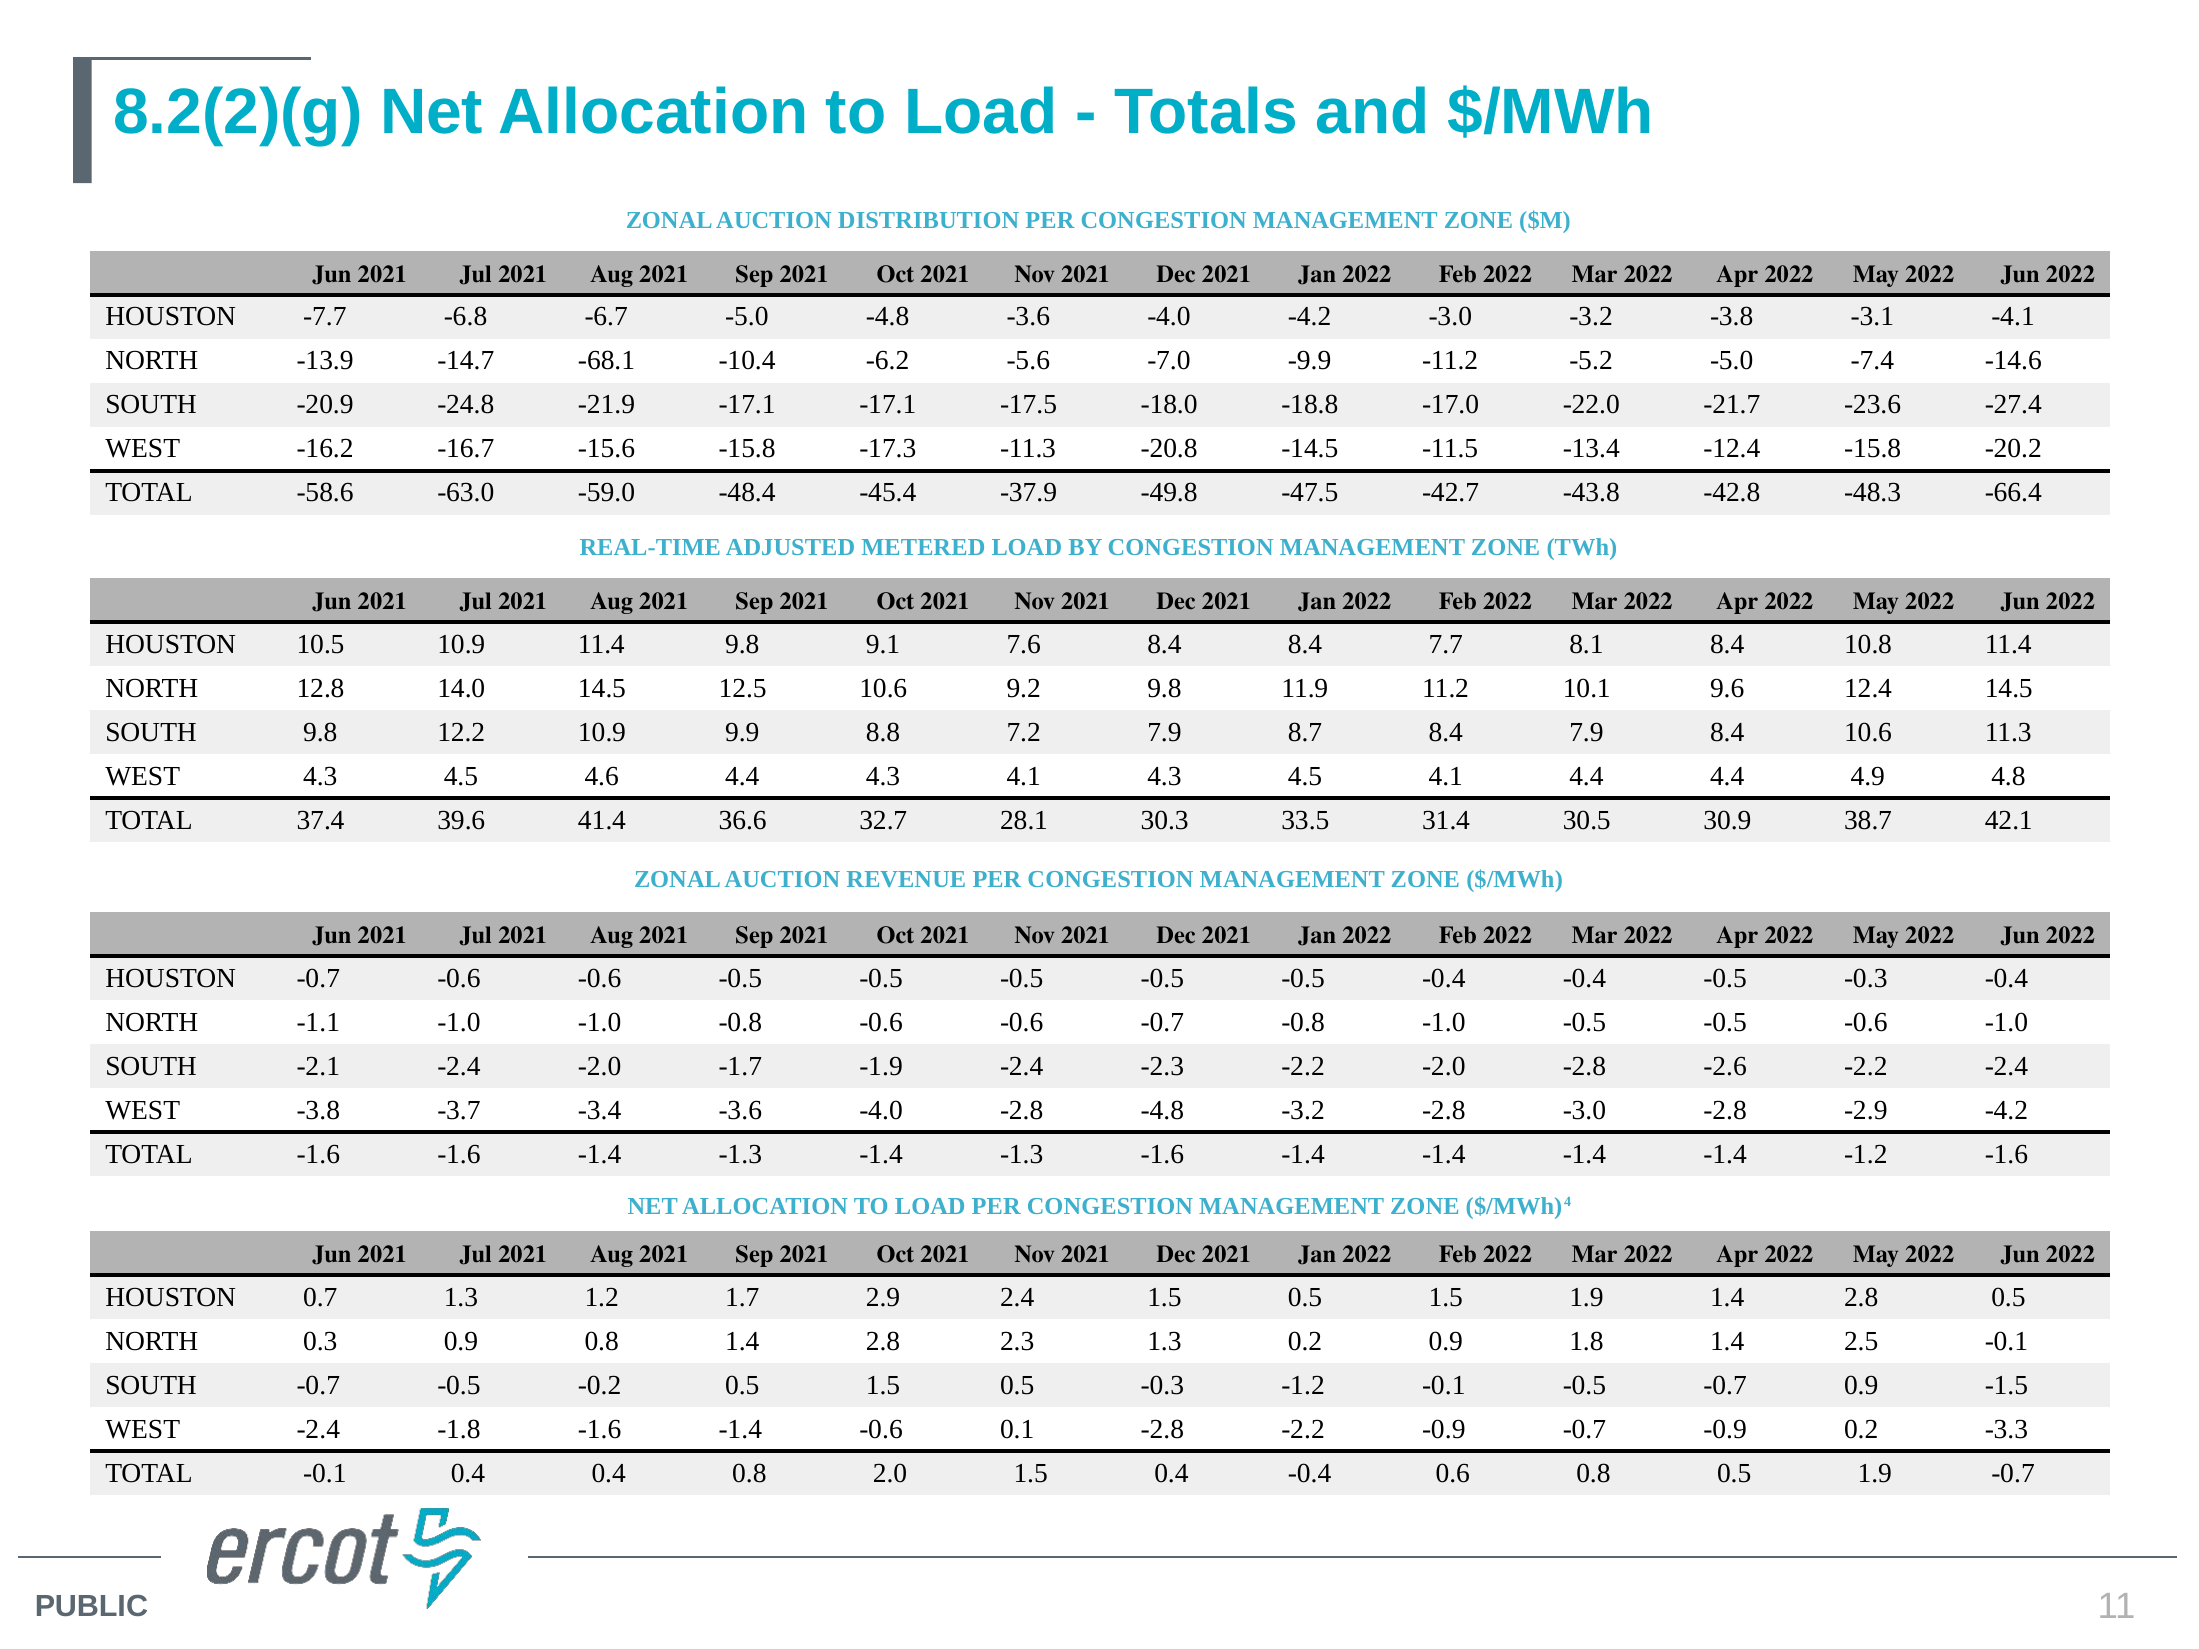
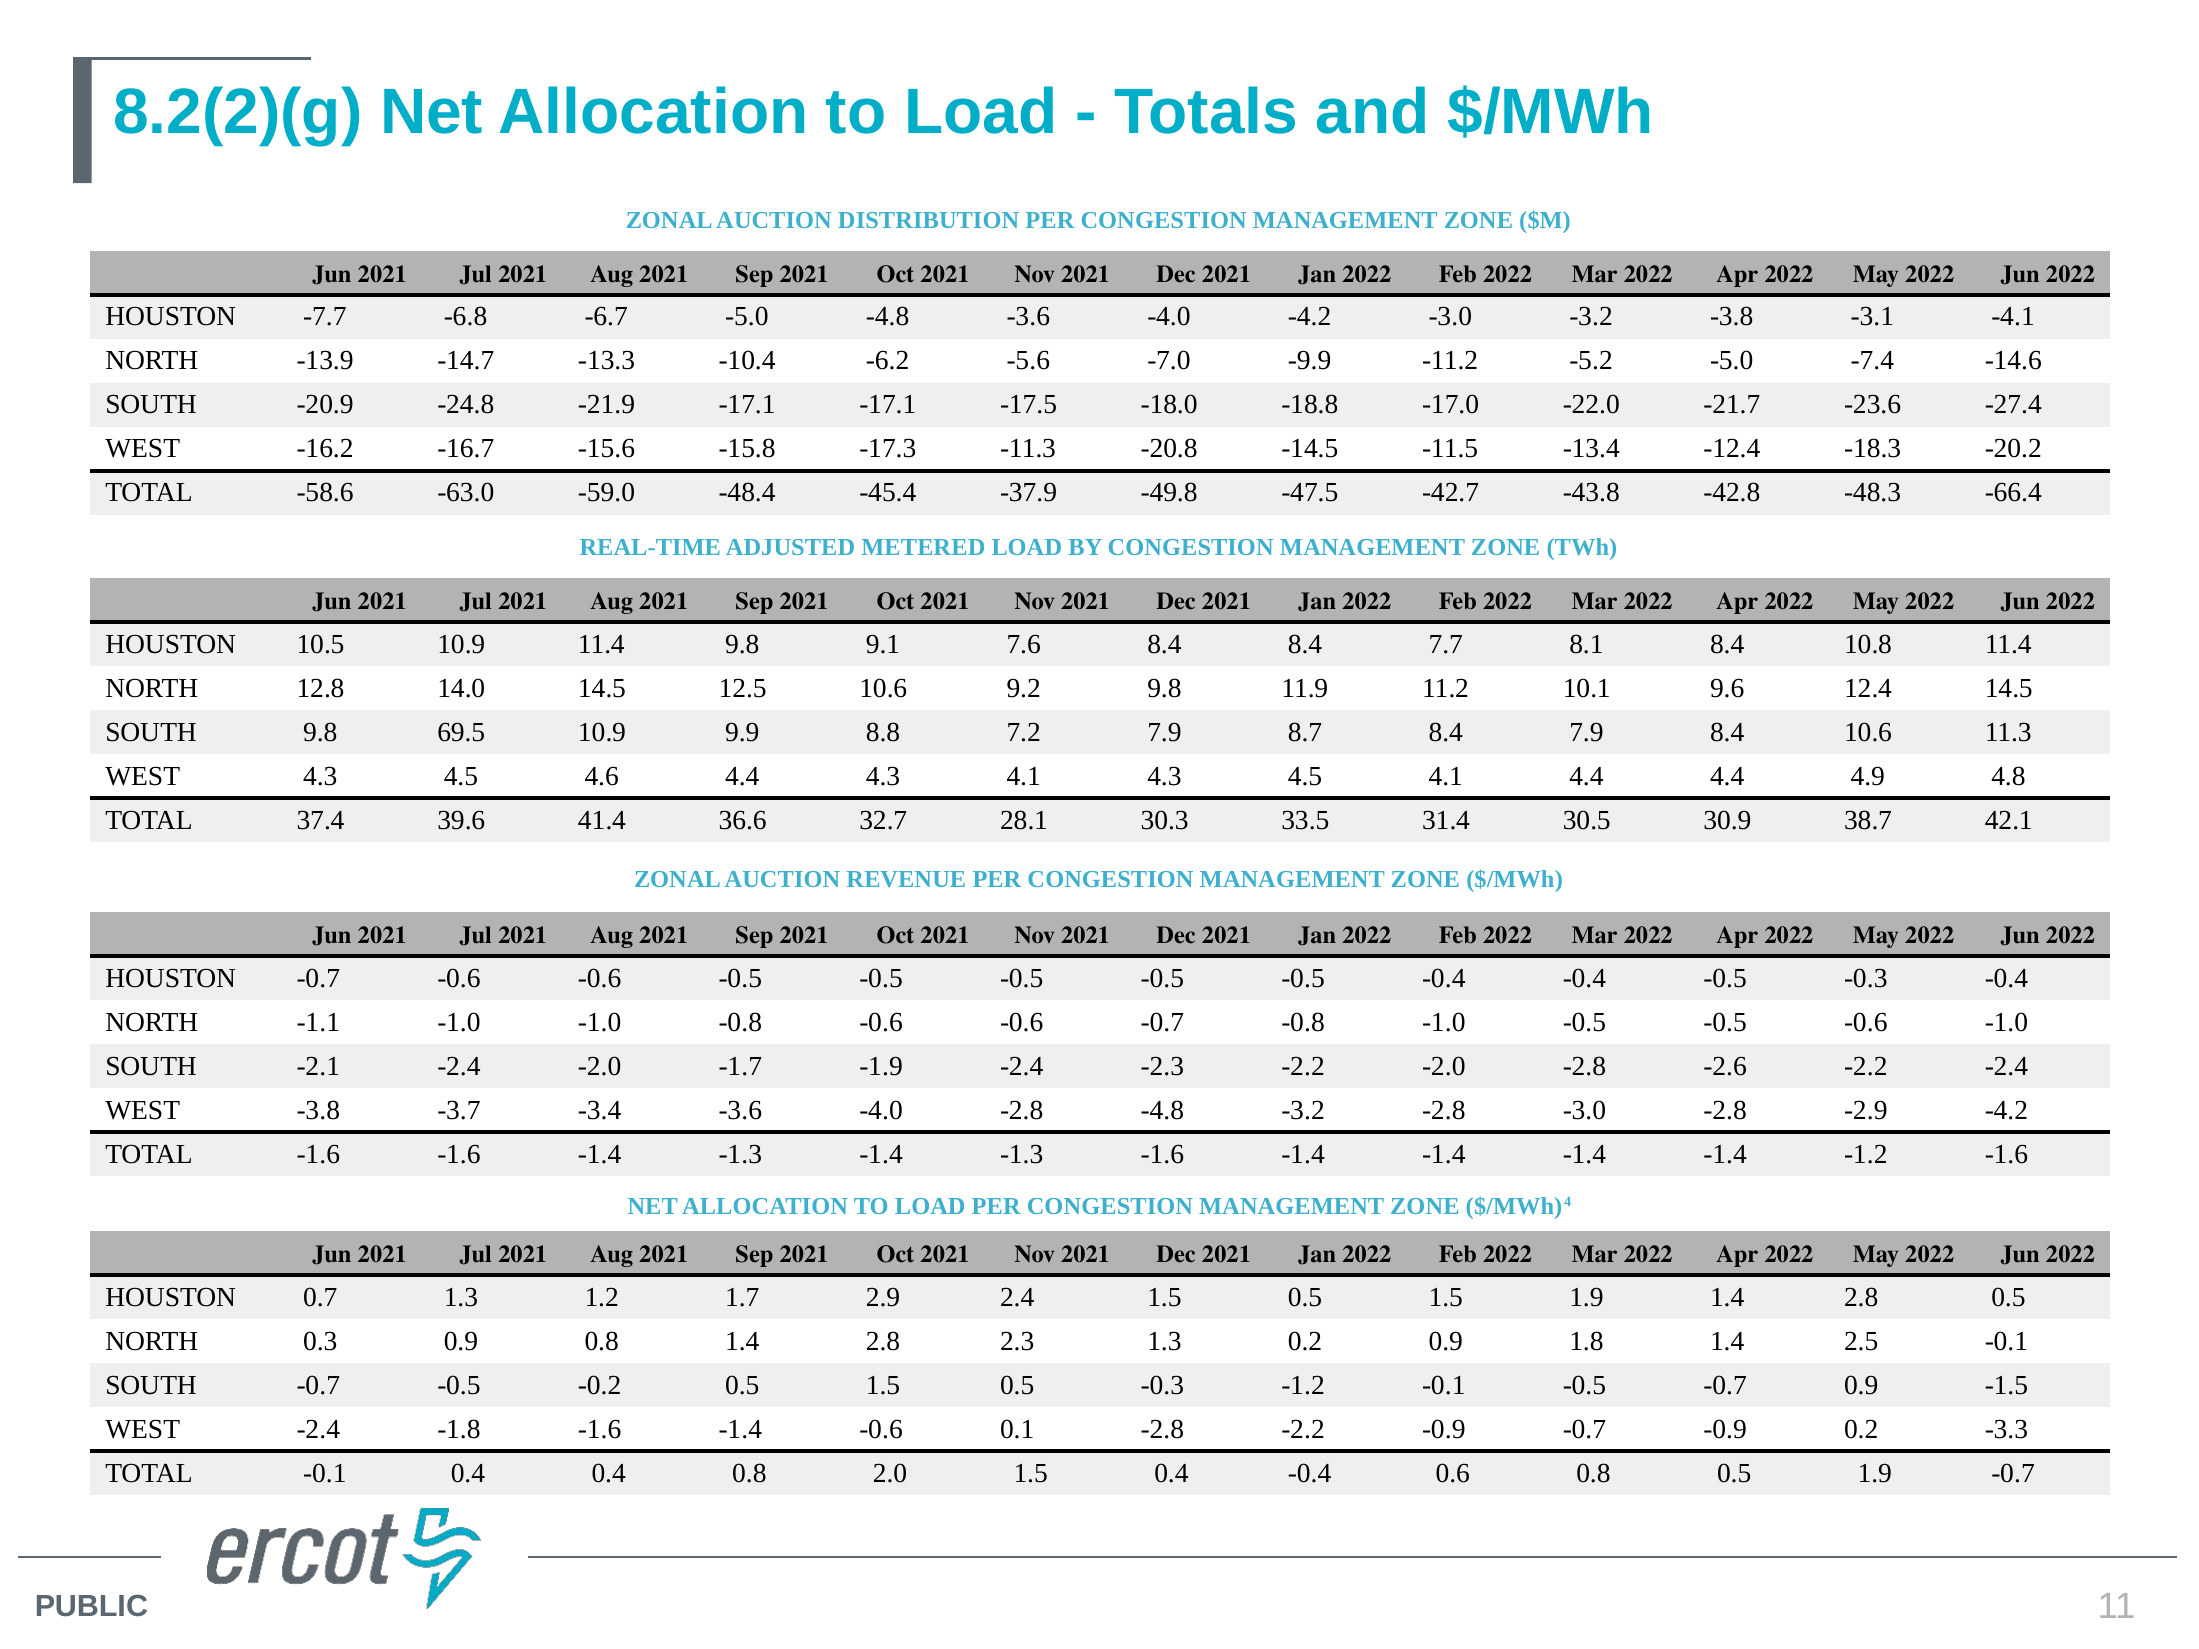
-68.1: -68.1 -> -13.3
-12.4 -15.8: -15.8 -> -18.3
12.2: 12.2 -> 69.5
